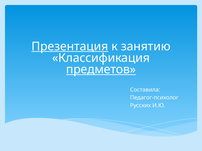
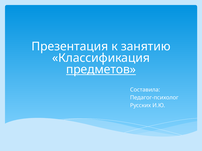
Презентация underline: present -> none
